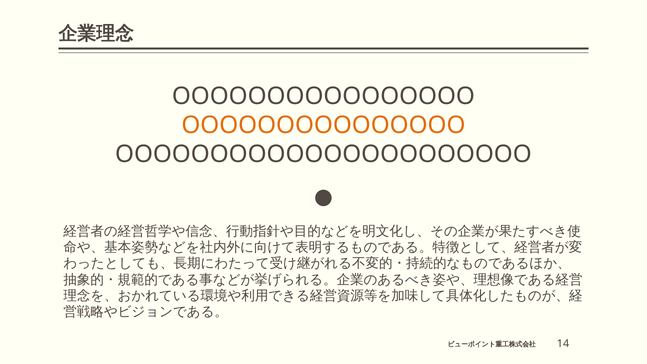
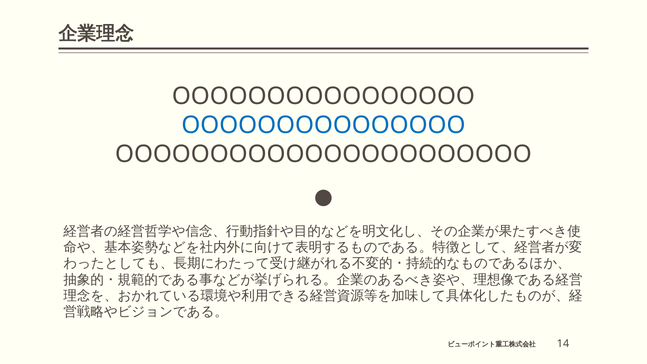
OOOOOOOOOOOOOOO colour: orange -> blue
